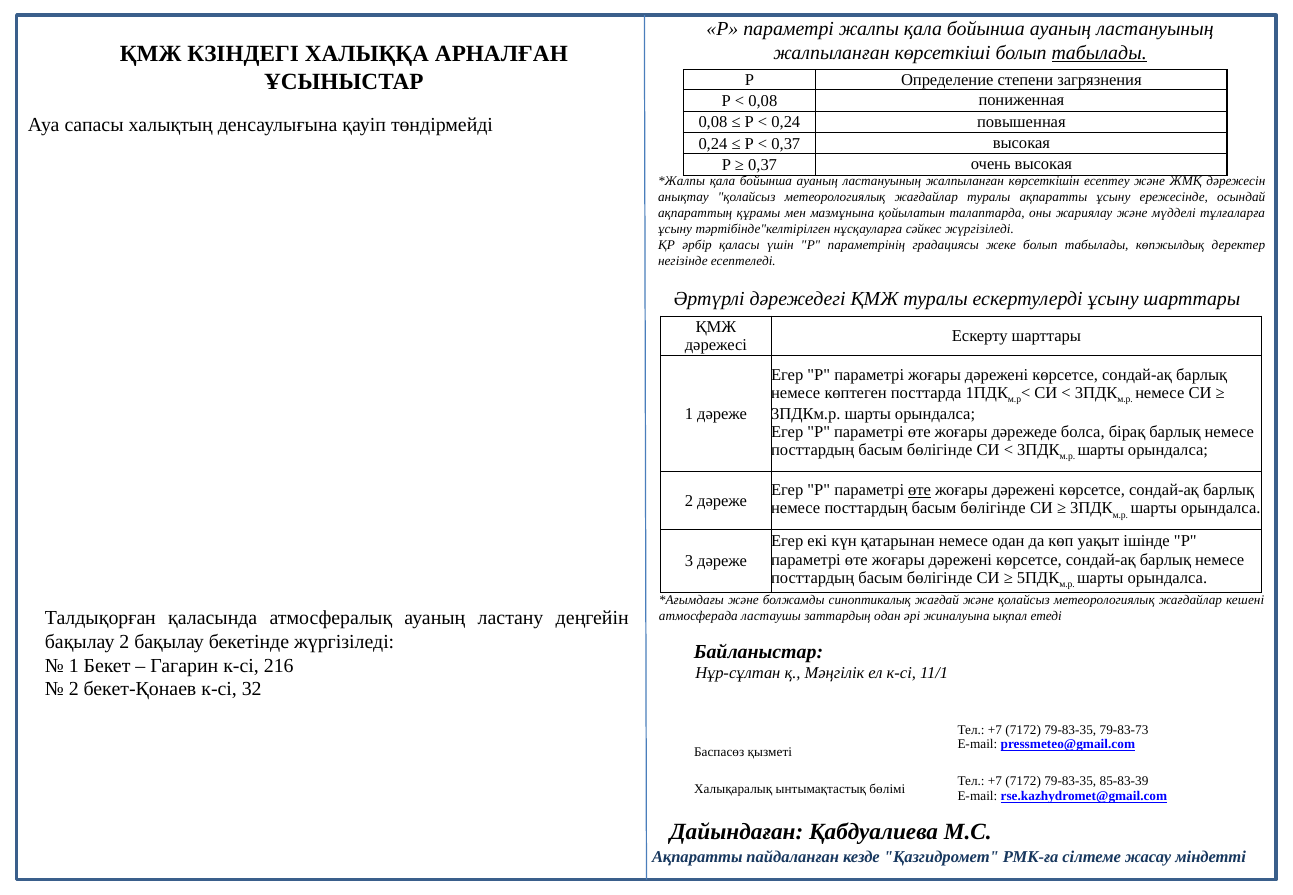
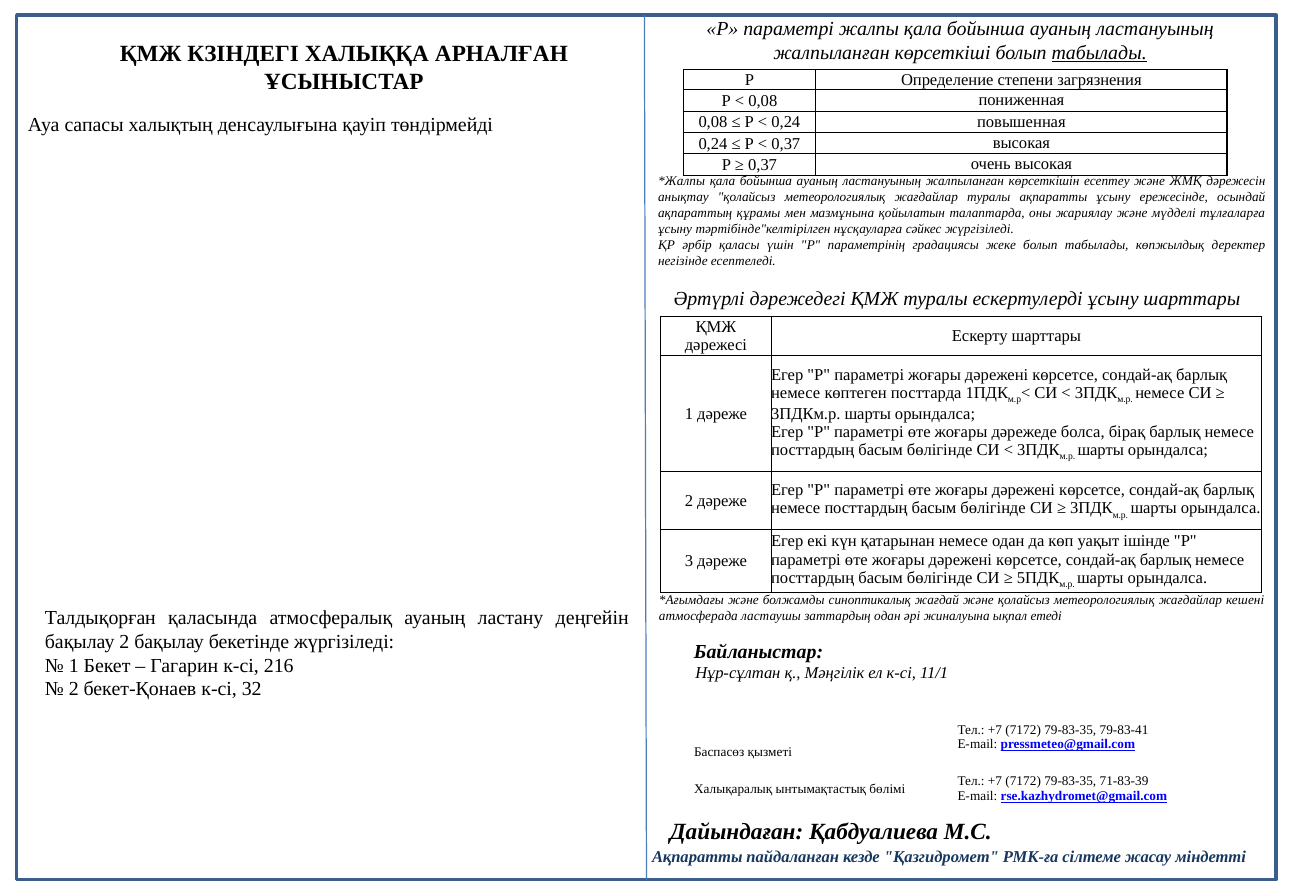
өте at (920, 490) underline: present -> none
79-83-73: 79-83-73 -> 79-83-41
85-83-39: 85-83-39 -> 71-83-39
